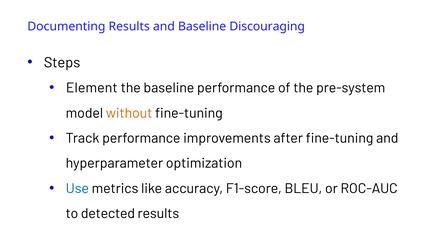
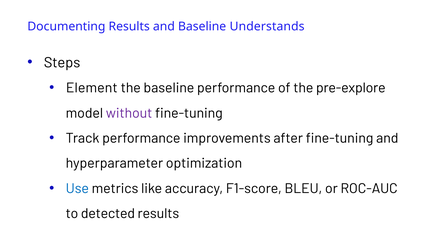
Discouraging: Discouraging -> Understands
pre-system: pre-system -> pre-explore
without colour: orange -> purple
